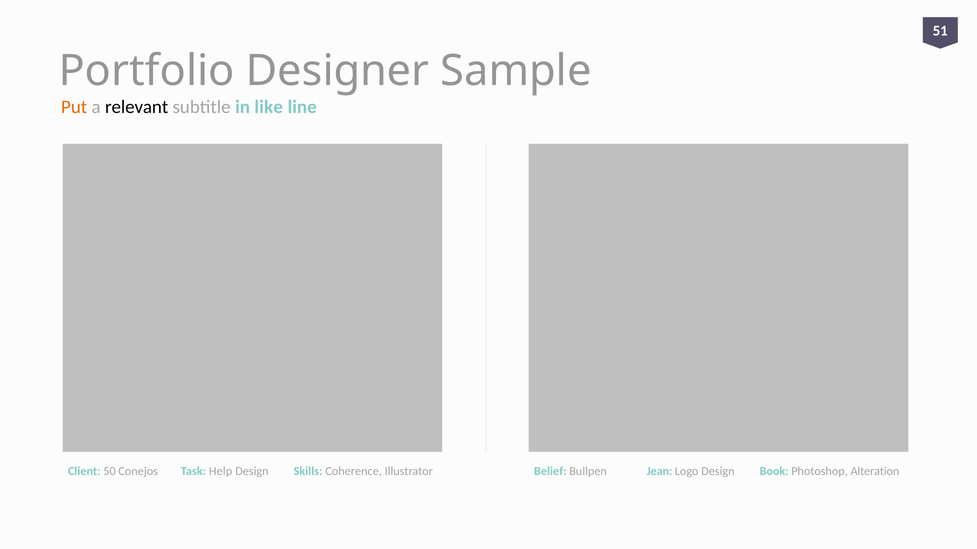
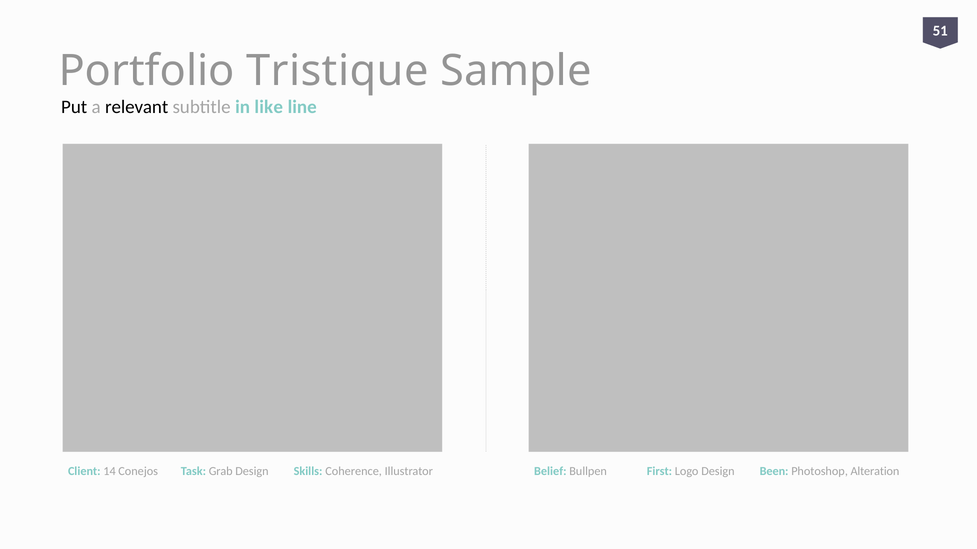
Designer: Designer -> Tristique
Put colour: orange -> black
50: 50 -> 14
Help: Help -> Grab
Jean: Jean -> First
Book: Book -> Been
